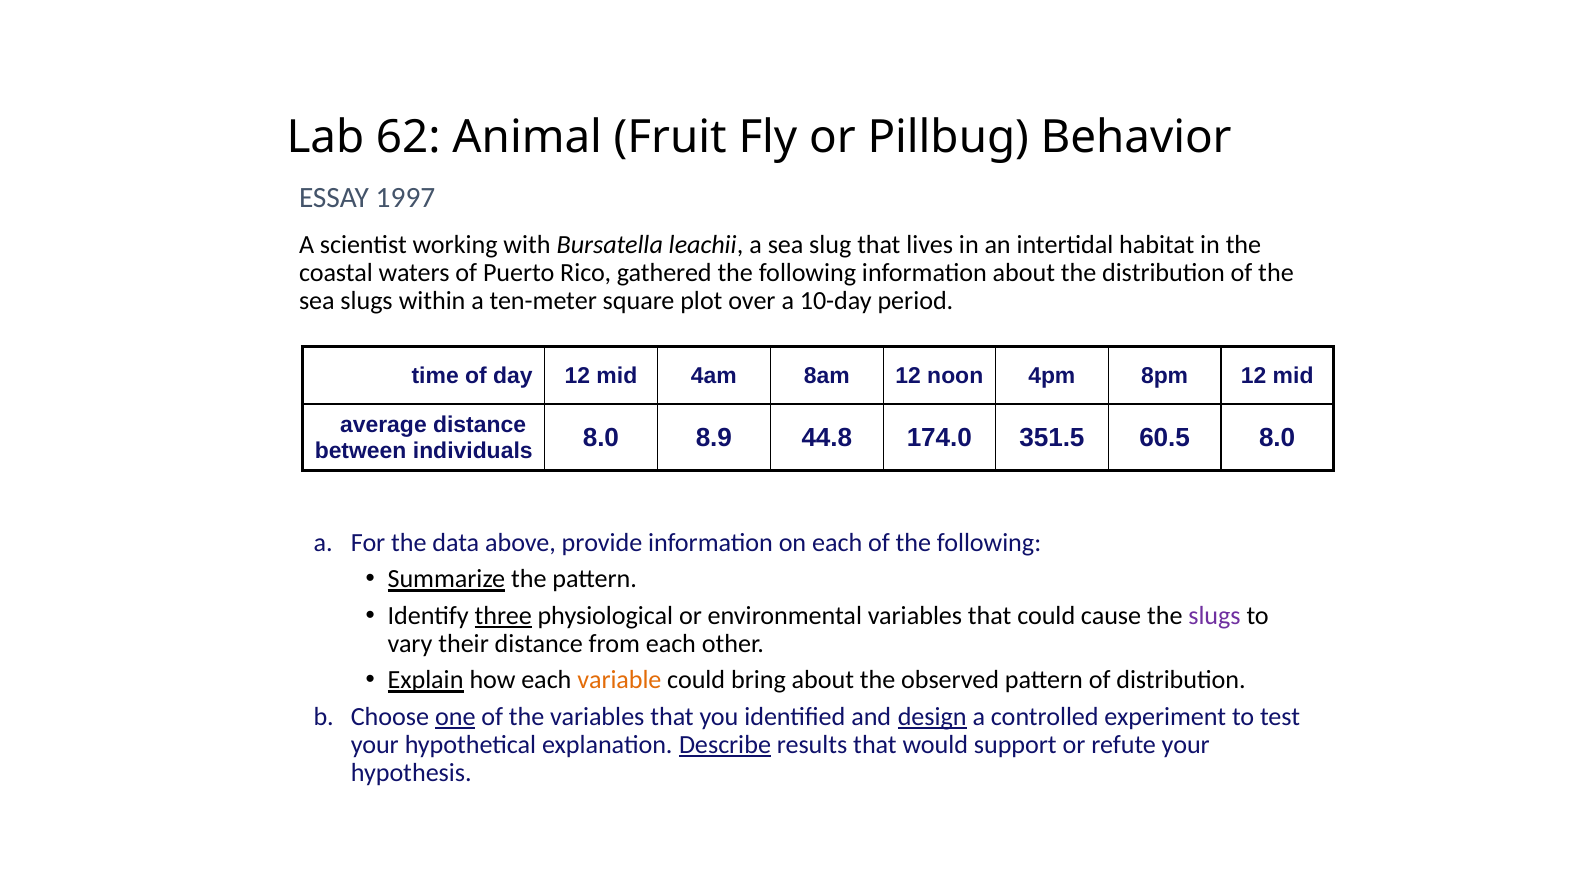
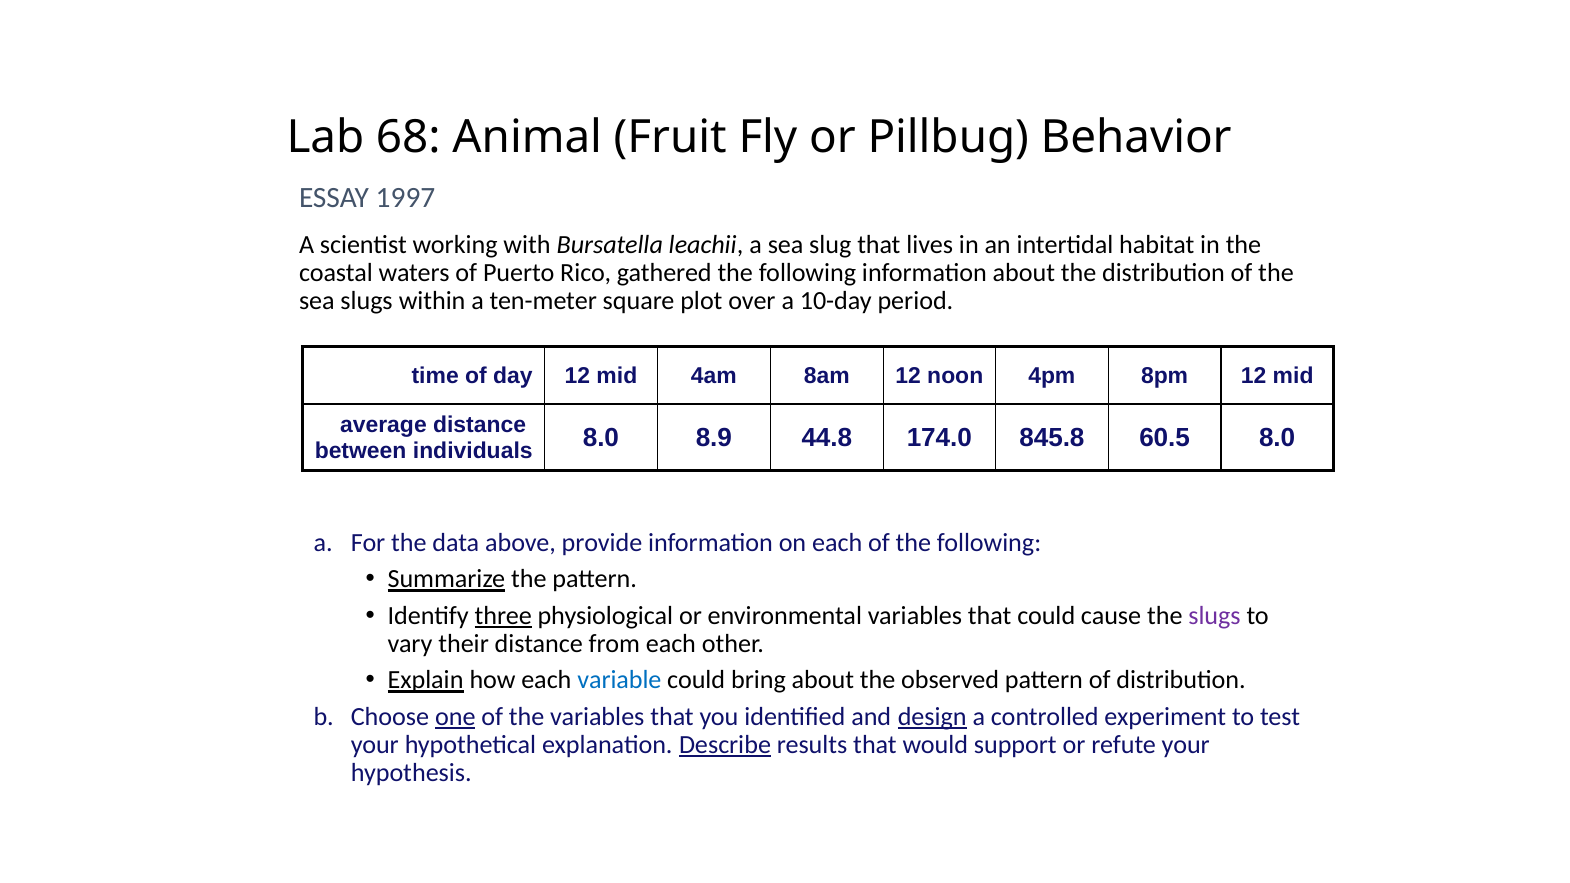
62: 62 -> 68
351.5: 351.5 -> 845.8
variable colour: orange -> blue
